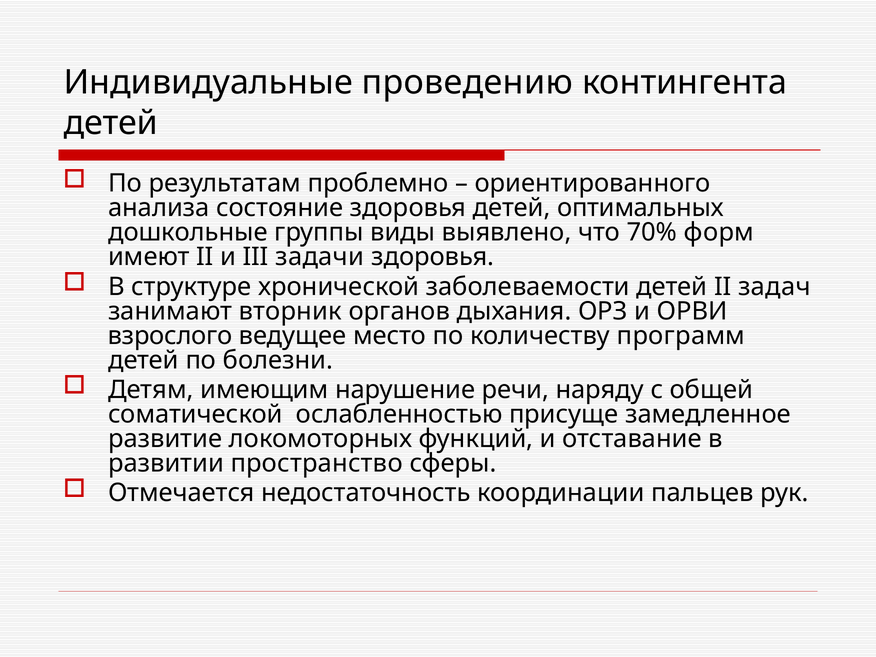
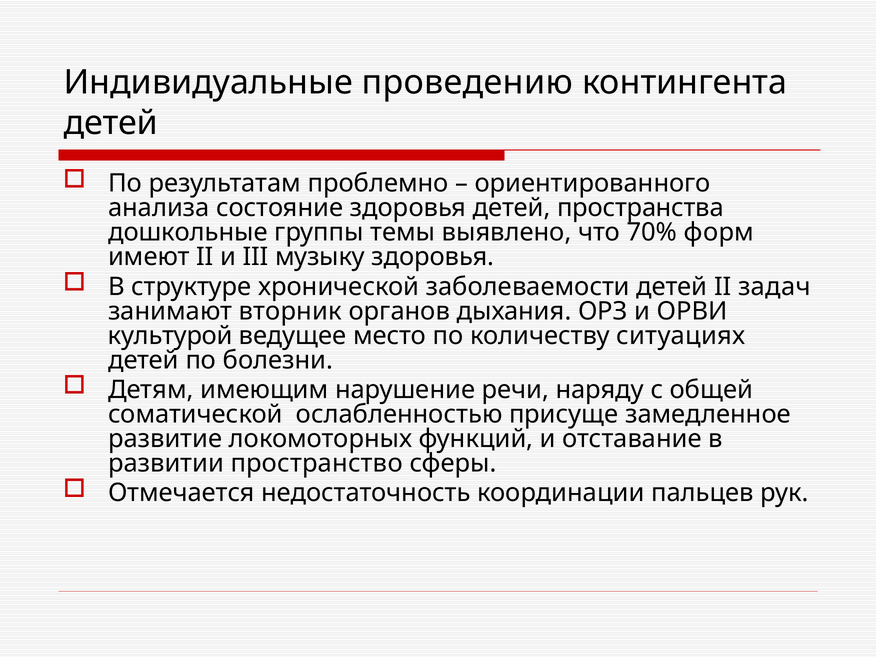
оптимальных: оптимальных -> пространства
виды: виды -> темы
задачи: задачи -> музыку
взрослого: взрослого -> культурой
программ: программ -> ситуациях
